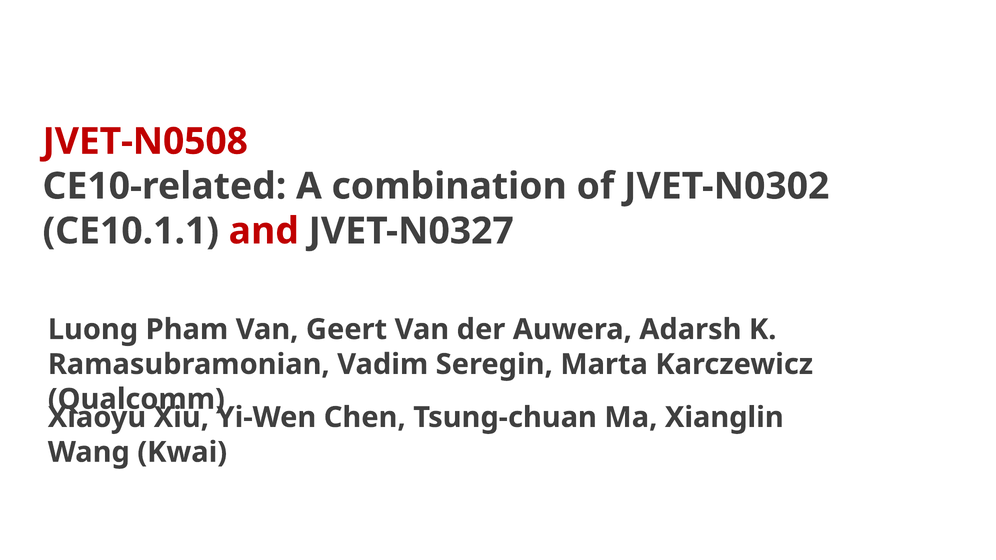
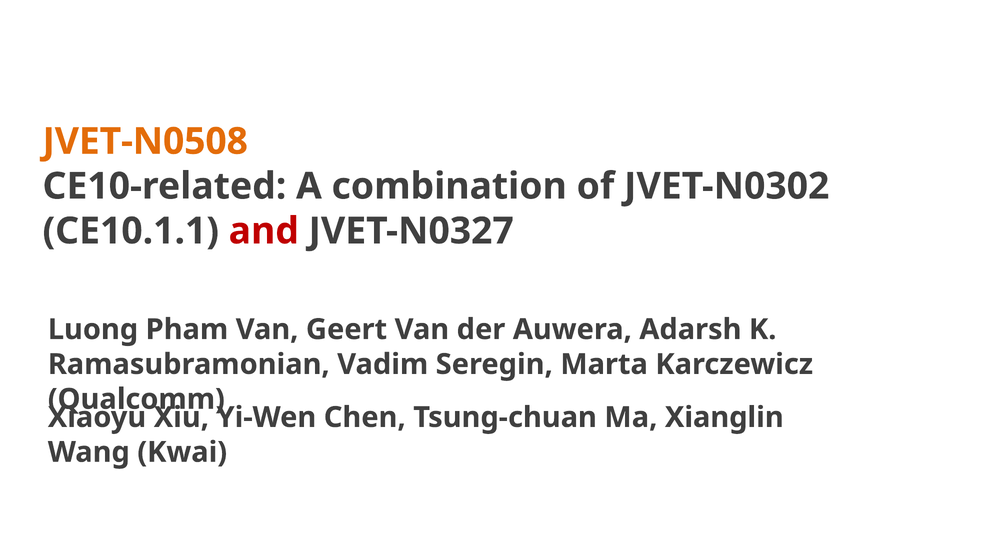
JVET-N0508 colour: red -> orange
